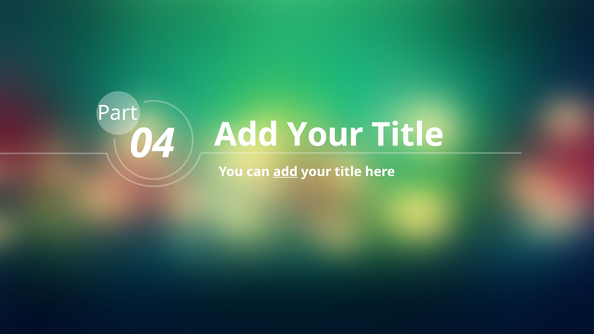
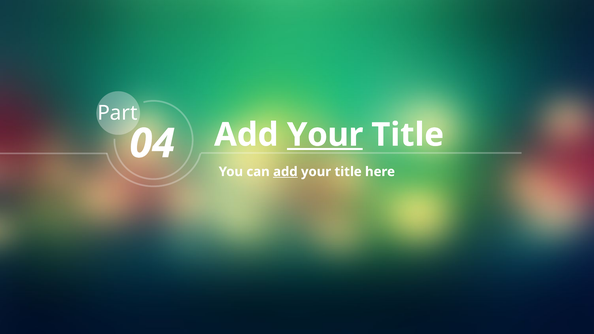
Your at (325, 135) underline: none -> present
